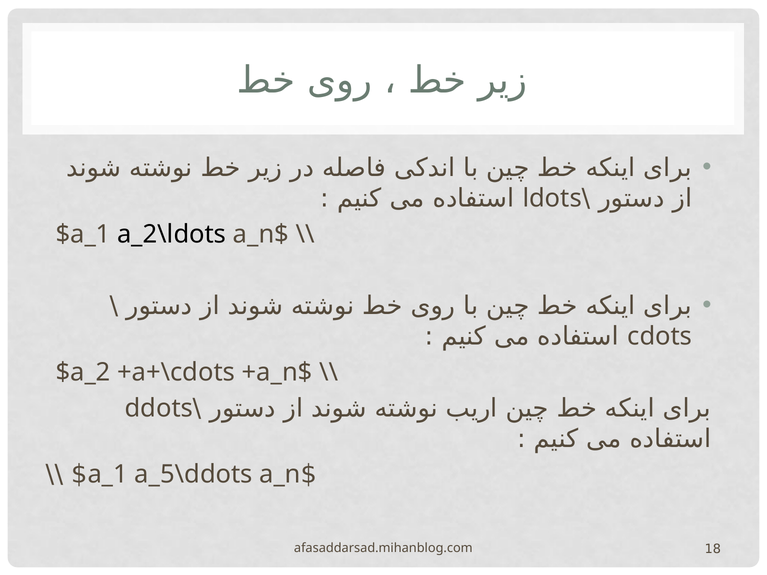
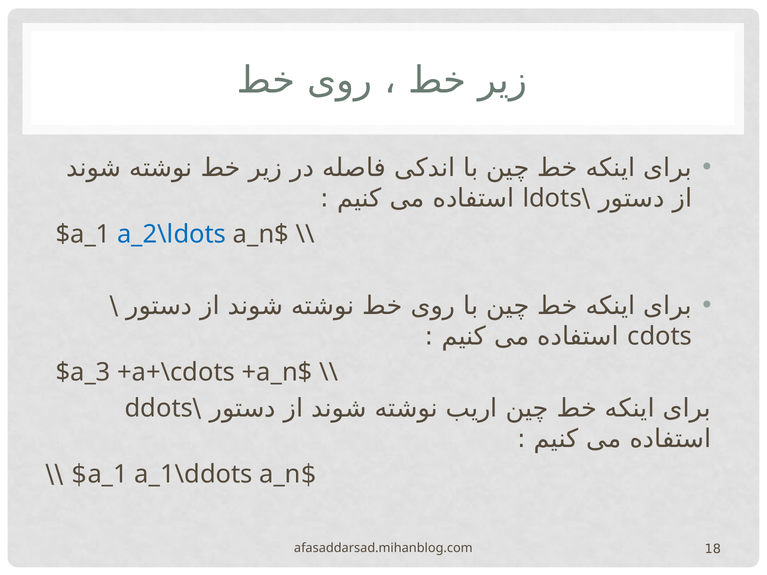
a_2\ldots colour: black -> blue
$a_2: $a_2 -> $a_3
a_5\ddots: a_5\ddots -> a_1\ddots
